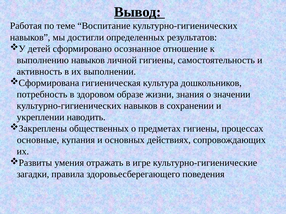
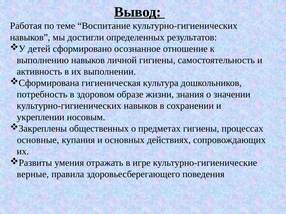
наводить: наводить -> носовым
загадки: загадки -> верные
